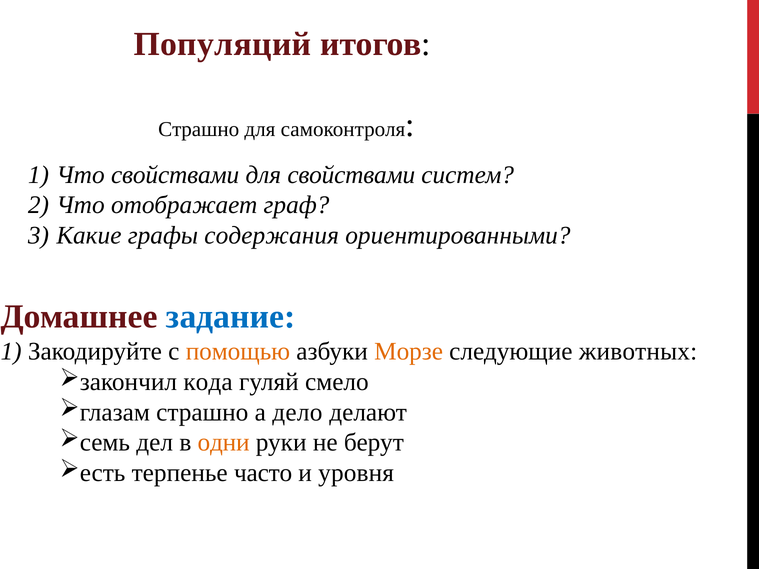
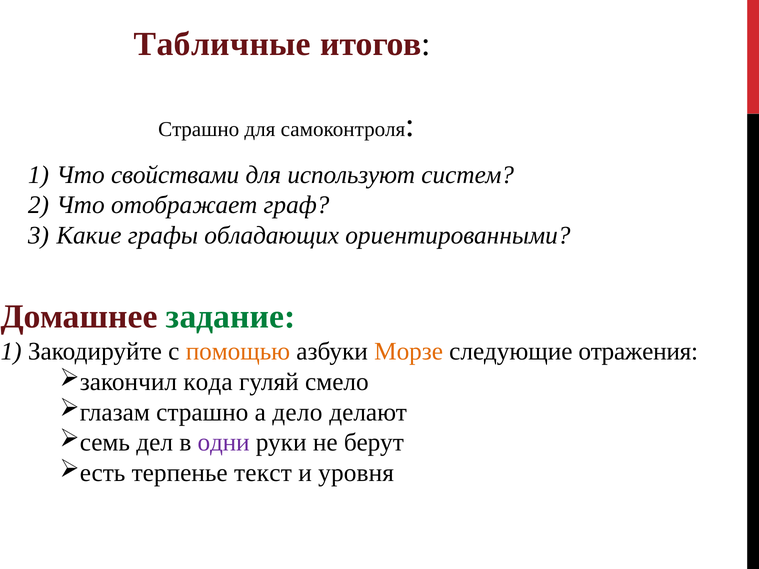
Популяций: Популяций -> Табличные
для свойствами: свойствами -> используют
содержания: содержания -> обладающих
задание colour: blue -> green
животных: животных -> отражения
одни colour: orange -> purple
часто: часто -> текст
